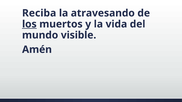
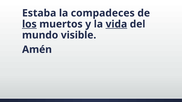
Reciba: Reciba -> Estaba
atravesando: atravesando -> compadeces
vida underline: none -> present
